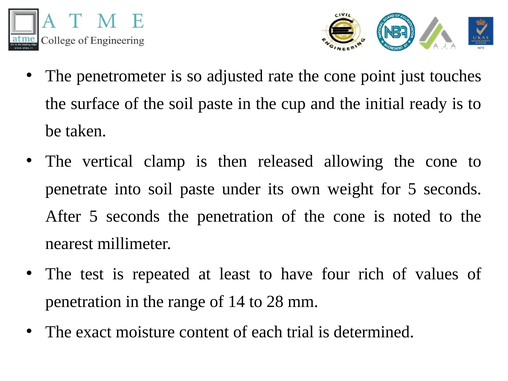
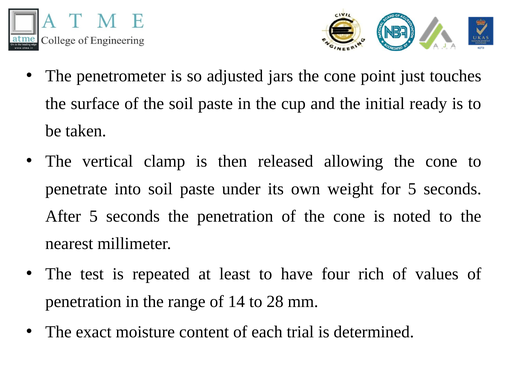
rate: rate -> jars
